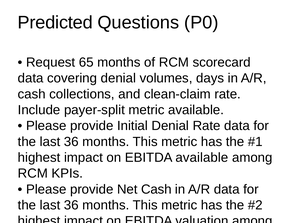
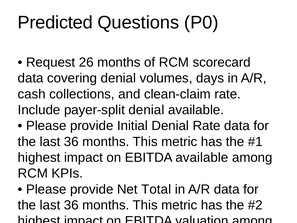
65: 65 -> 26
payer-split metric: metric -> denial
Net Cash: Cash -> Total
